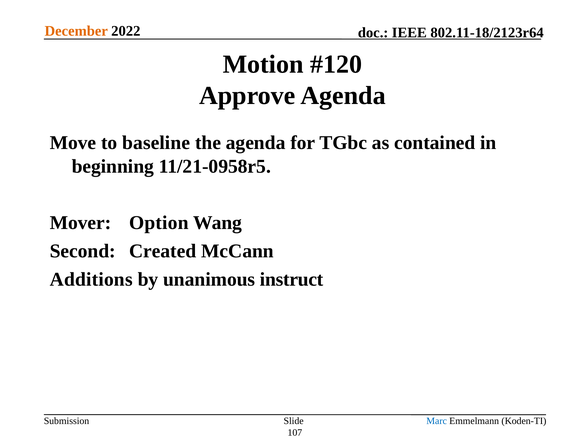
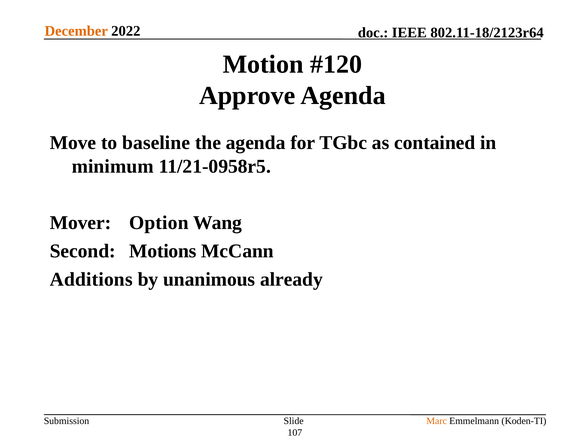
beginning: beginning -> minimum
Created: Created -> Motions
instruct: instruct -> already
Marc colour: blue -> orange
